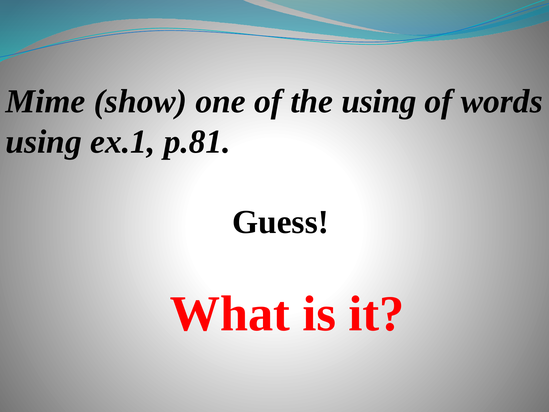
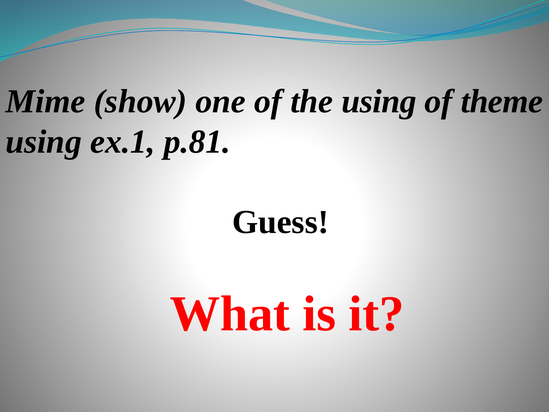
words: words -> theme
